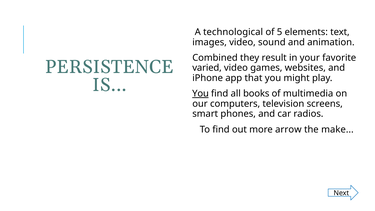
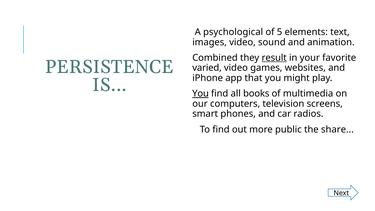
technological: technological -> psychological
result underline: none -> present
arrow: arrow -> public
make: make -> share
